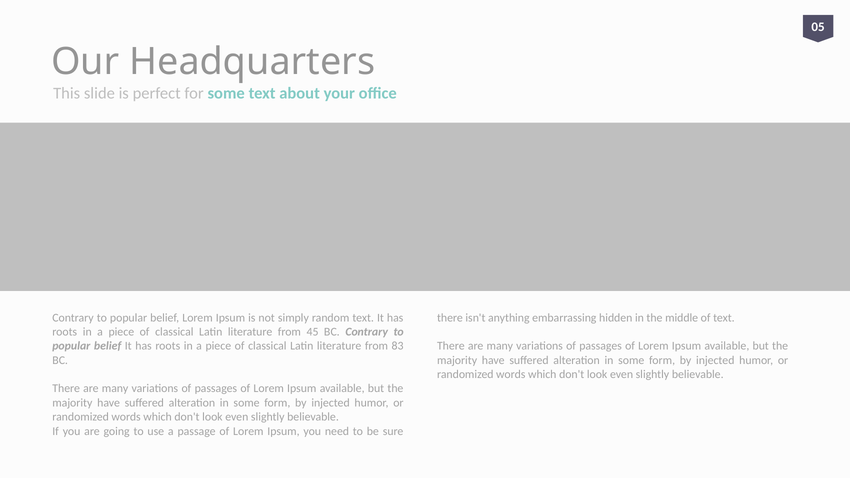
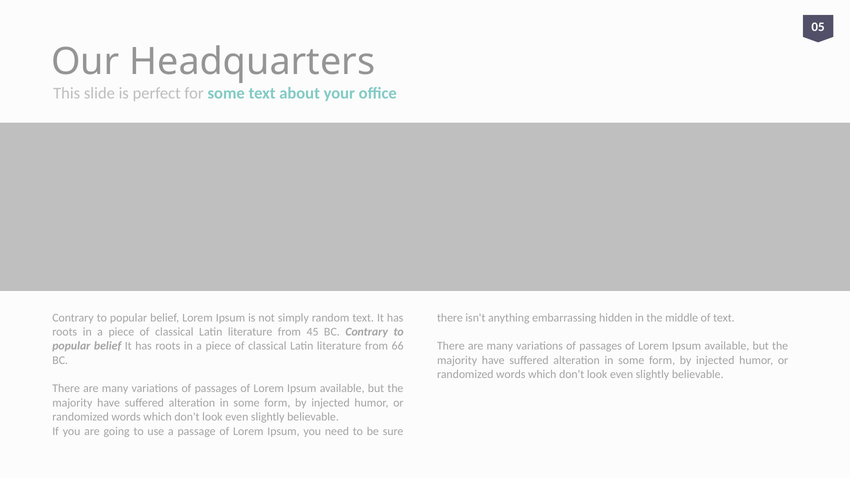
83: 83 -> 66
